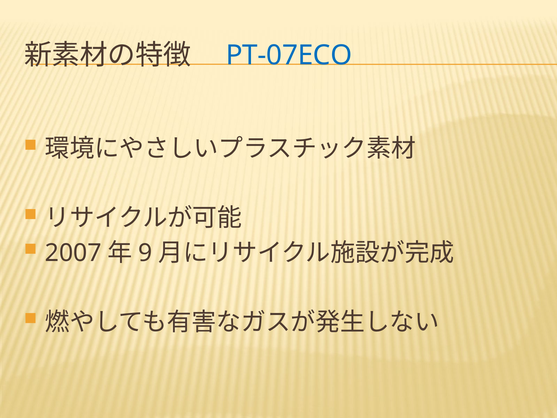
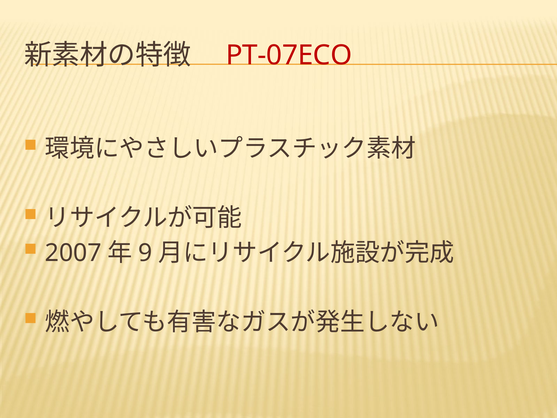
PT-07ECO colour: blue -> red
